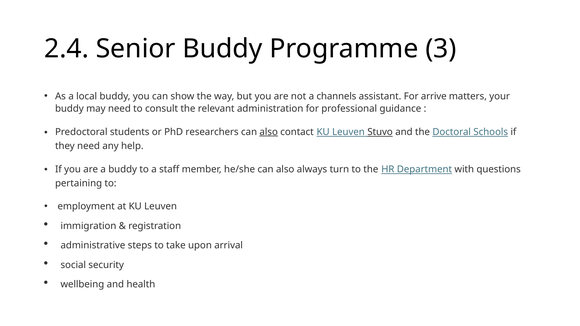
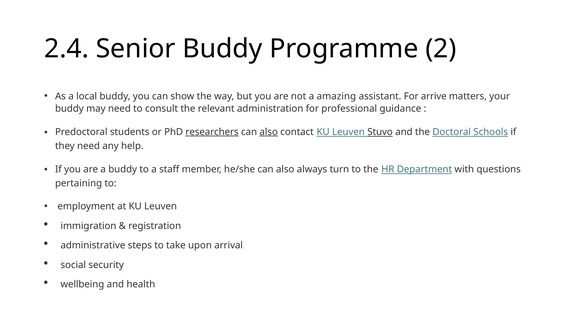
3: 3 -> 2
channels: channels -> amazing
researchers underline: none -> present
